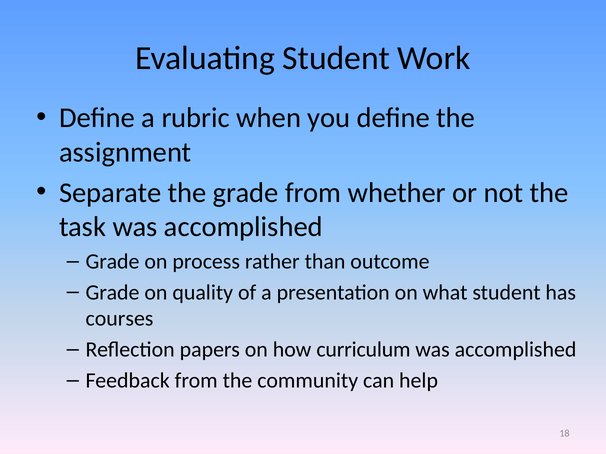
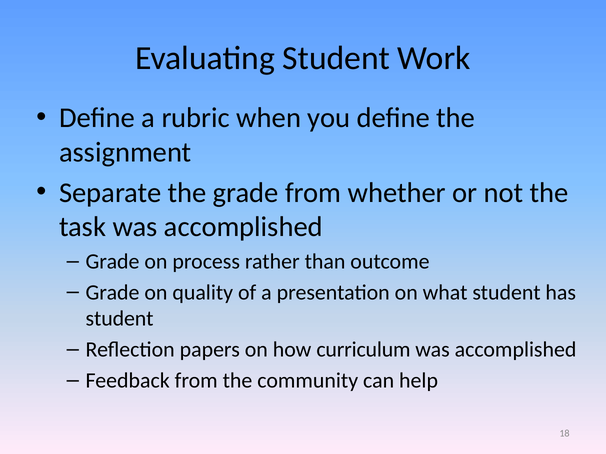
courses at (120, 319): courses -> student
